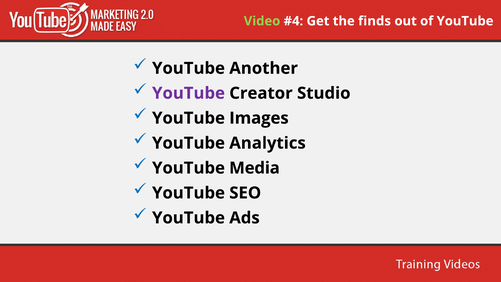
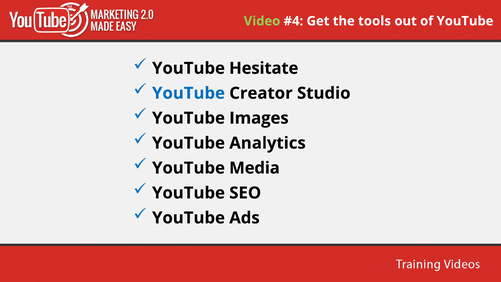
finds: finds -> tools
Another: Another -> Hesitate
YouTube at (188, 93) colour: purple -> blue
